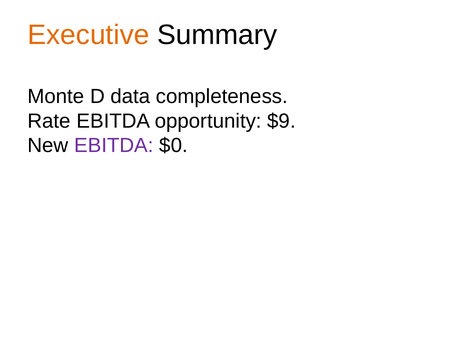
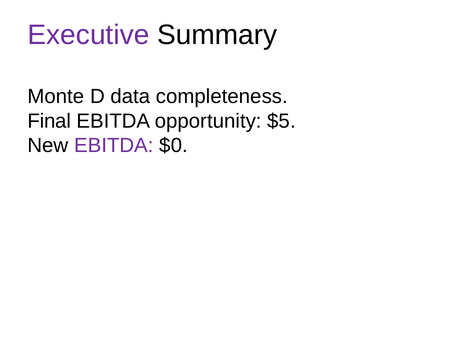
Executive colour: orange -> purple
Rate: Rate -> Final
$9: $9 -> $5
